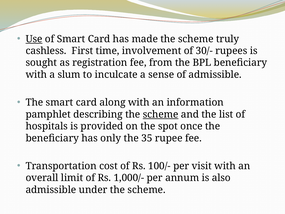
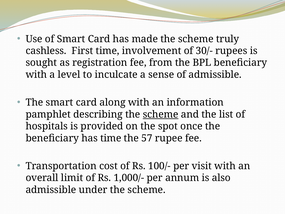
Use underline: present -> none
slum: slum -> level
has only: only -> time
35: 35 -> 57
